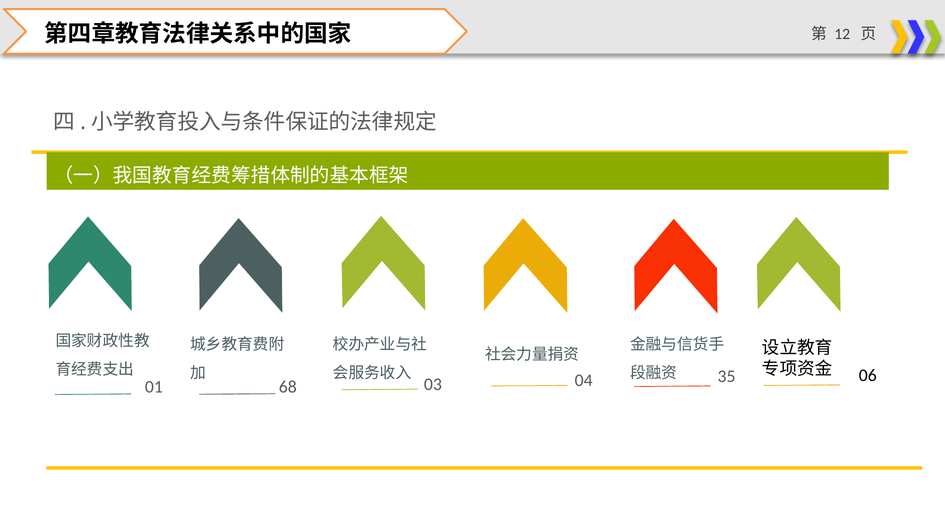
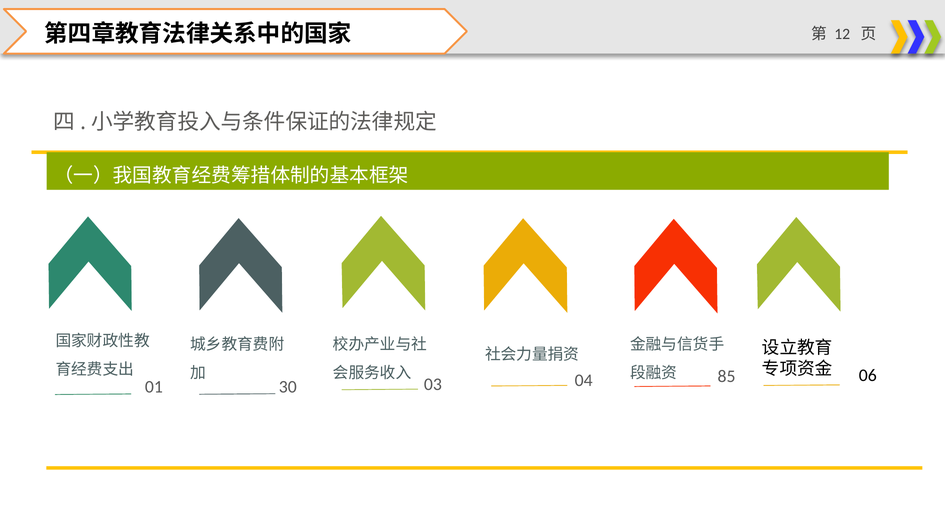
68: 68 -> 30
35: 35 -> 85
